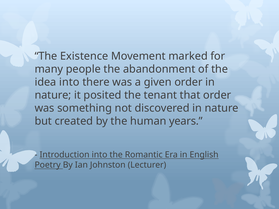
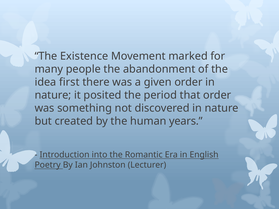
idea into: into -> first
tenant: tenant -> period
